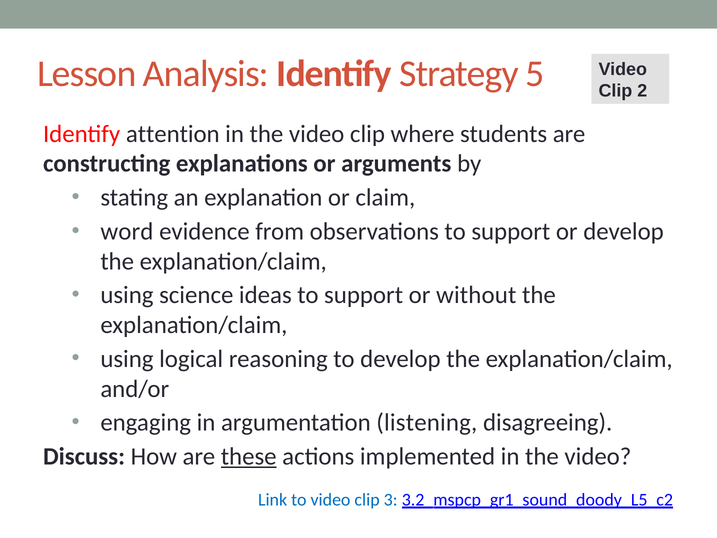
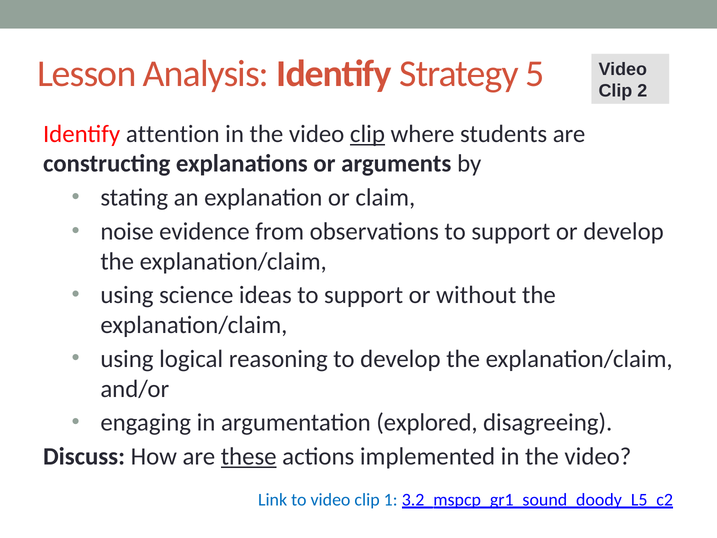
clip at (367, 134) underline: none -> present
word: word -> noise
listening: listening -> explored
3: 3 -> 1
